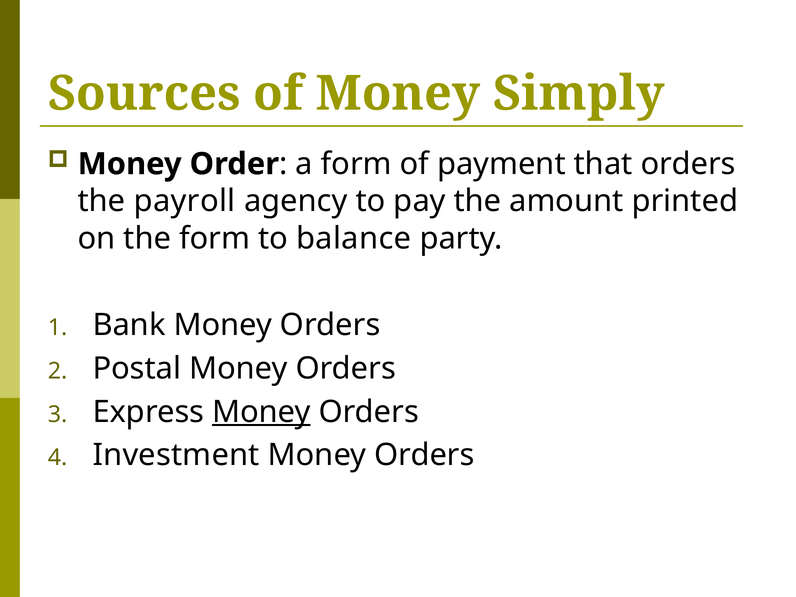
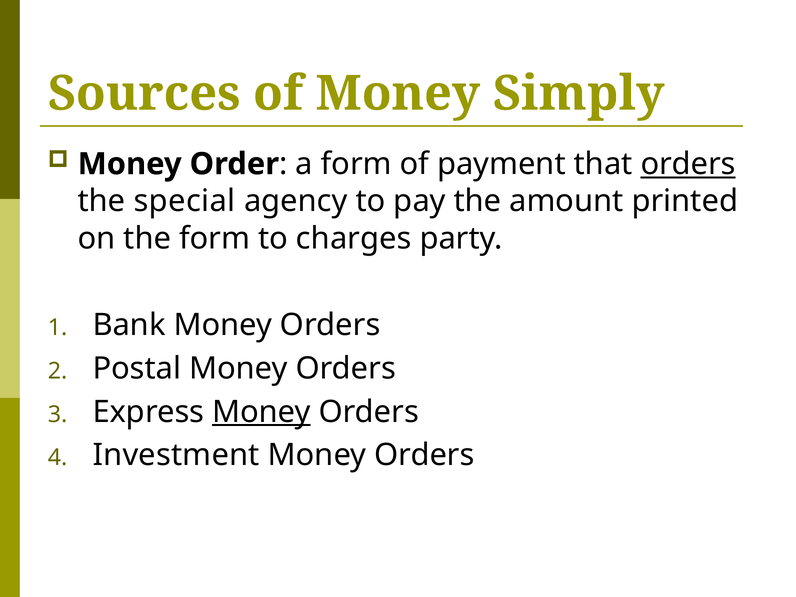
orders at (688, 164) underline: none -> present
payroll: payroll -> special
balance: balance -> charges
